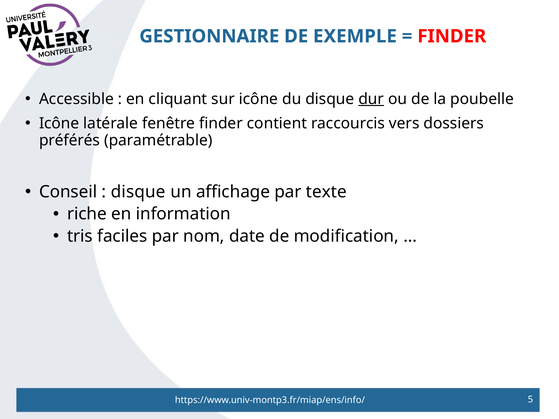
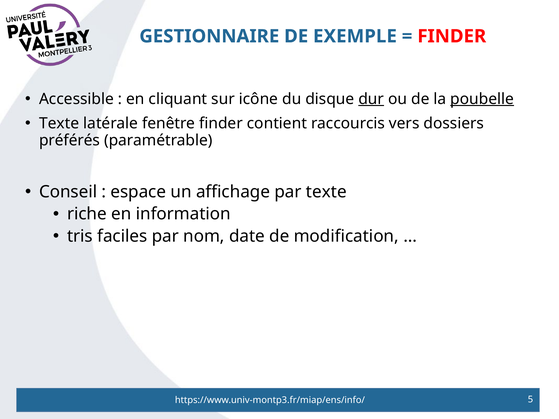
poubelle underline: none -> present
Icône at (59, 124): Icône -> Texte
disque at (138, 192): disque -> espace
